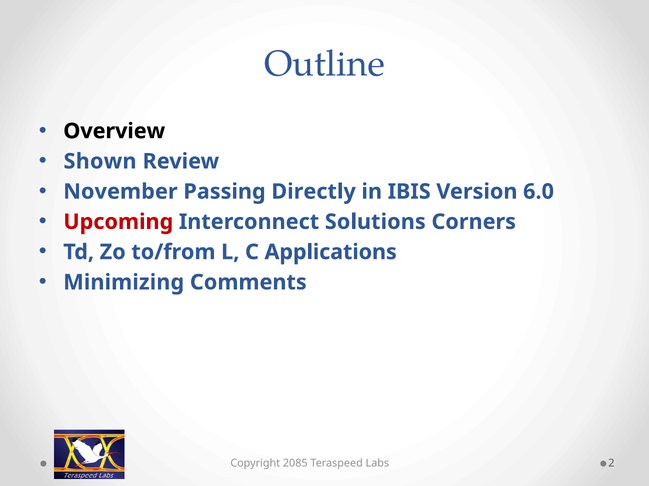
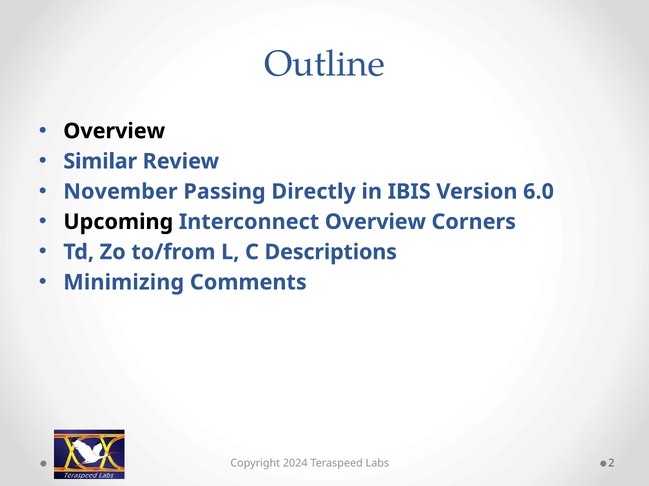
Shown: Shown -> Similar
Upcoming colour: red -> black
Interconnect Solutions: Solutions -> Overview
Applications: Applications -> Descriptions
2085: 2085 -> 2024
